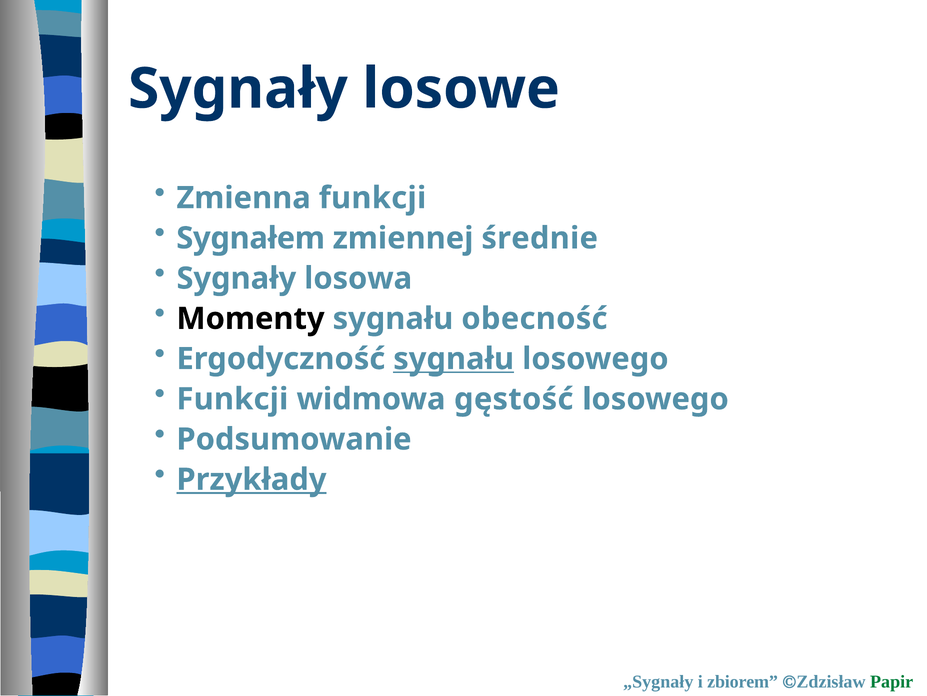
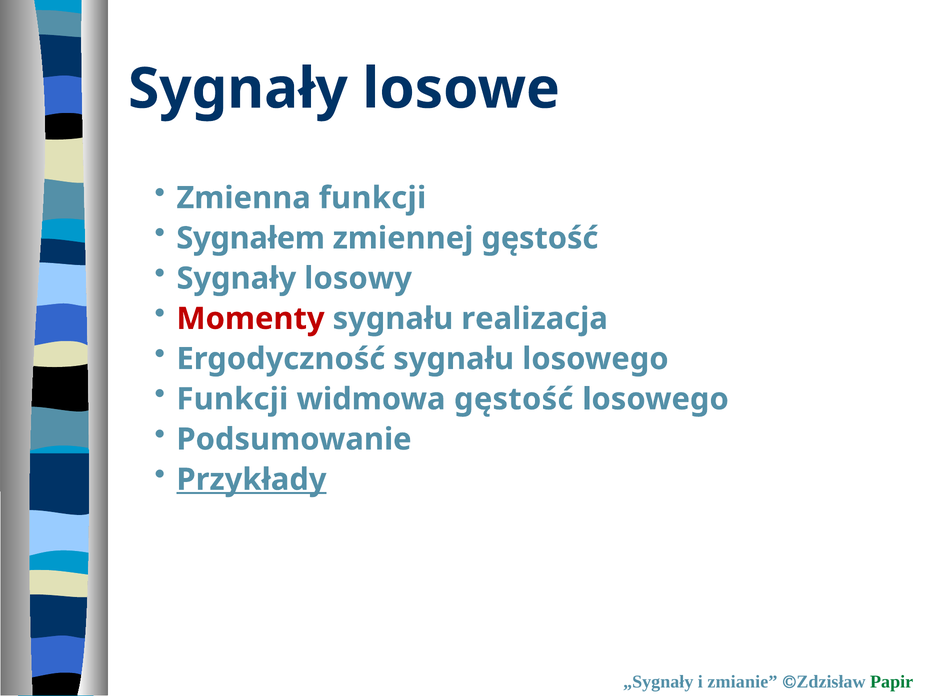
zmiennej średnie: średnie -> gęstość
losowa: losowa -> losowy
Momenty colour: black -> red
obecność: obecność -> realizacja
sygnału at (454, 359) underline: present -> none
zbiorem: zbiorem -> zmianie
